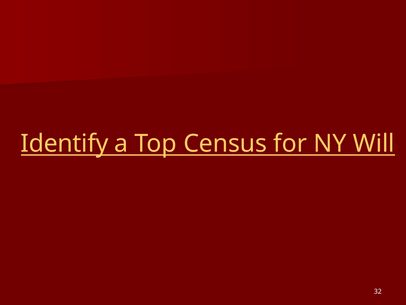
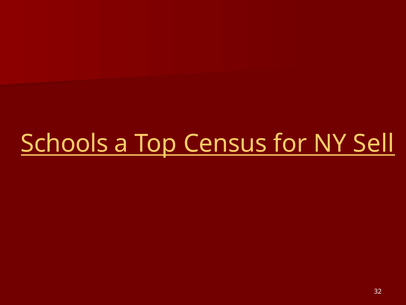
Identify: Identify -> Schools
Will: Will -> Sell
